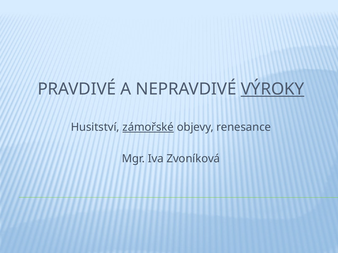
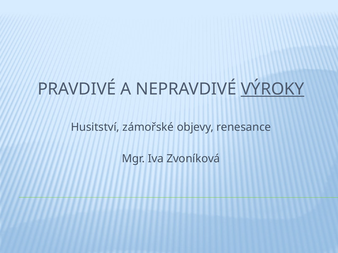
zámořské underline: present -> none
